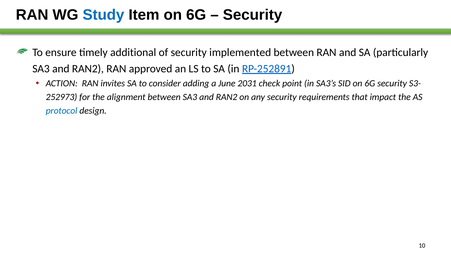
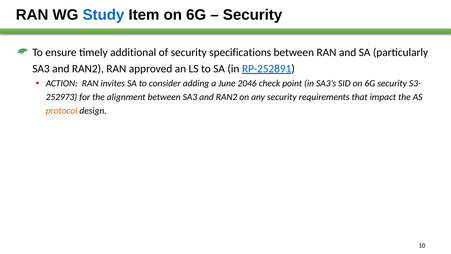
implemented: implemented -> specifications
2031: 2031 -> 2046
protocol colour: blue -> orange
